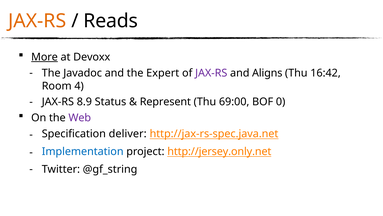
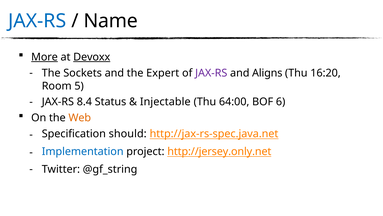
JAX-RS at (37, 21) colour: orange -> blue
Reads: Reads -> Name
Devoxx underline: none -> present
Javadoc: Javadoc -> Sockets
16:42: 16:42 -> 16:20
4: 4 -> 5
8.9: 8.9 -> 8.4
Represent: Represent -> Injectable
69:00: 69:00 -> 64:00
0: 0 -> 6
Web colour: purple -> orange
deliver: deliver -> should
